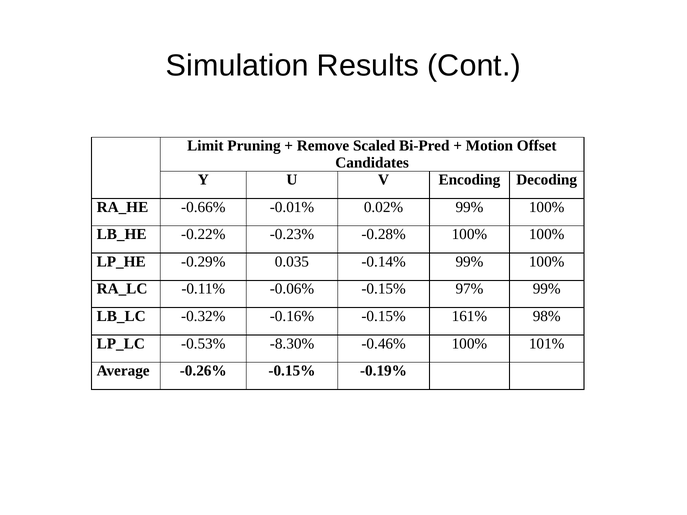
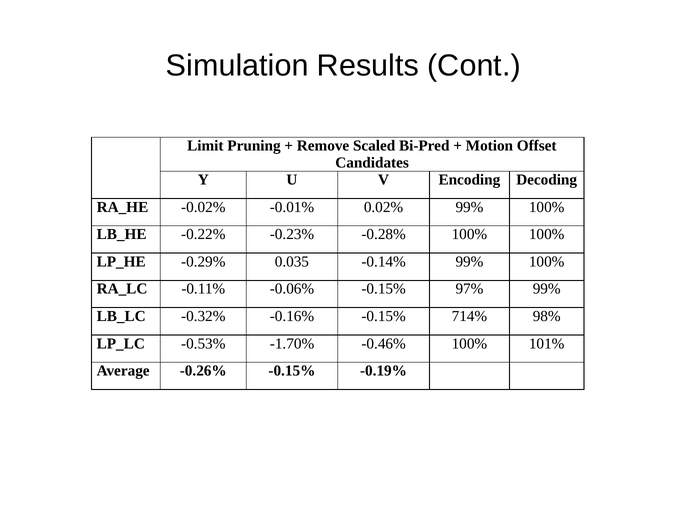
-0.66%: -0.66% -> -0.02%
161%: 161% -> 714%
-8.30%: -8.30% -> -1.70%
